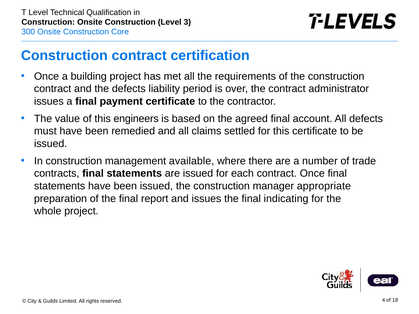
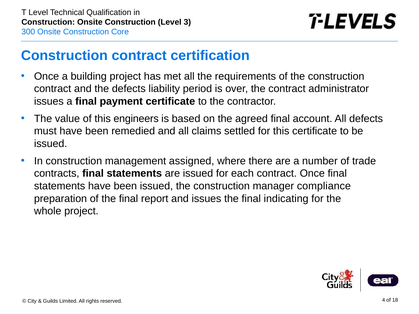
available: available -> assigned
appropriate: appropriate -> compliance
